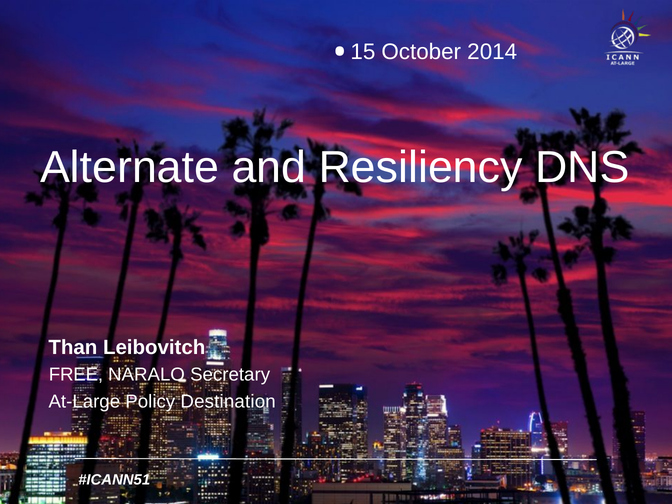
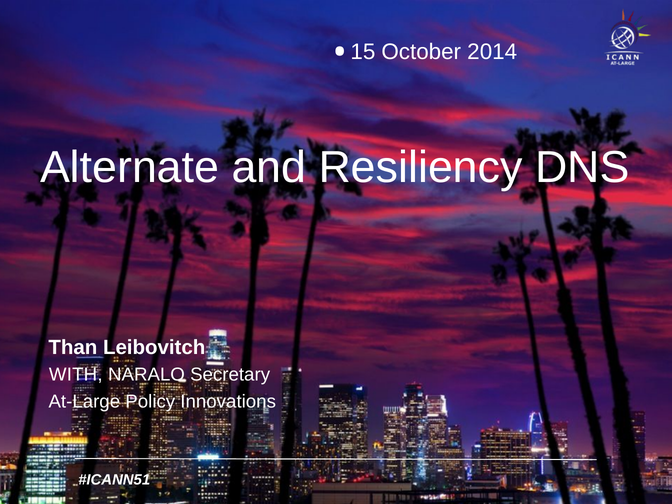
FREE: FREE -> WITH
Destination: Destination -> Innovations
